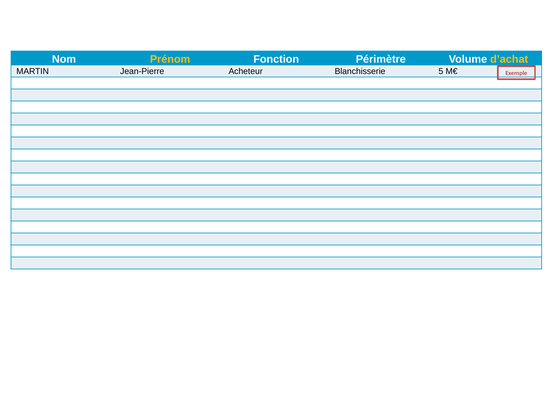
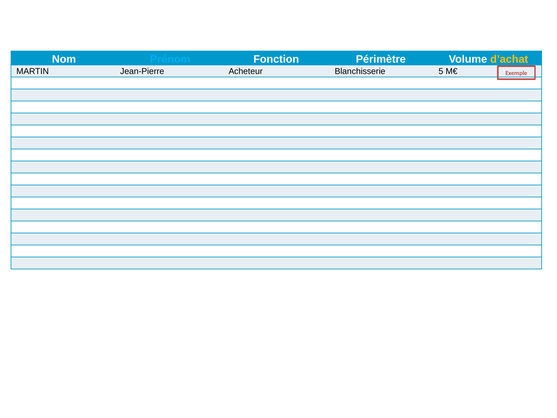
Prénom colour: yellow -> light blue
